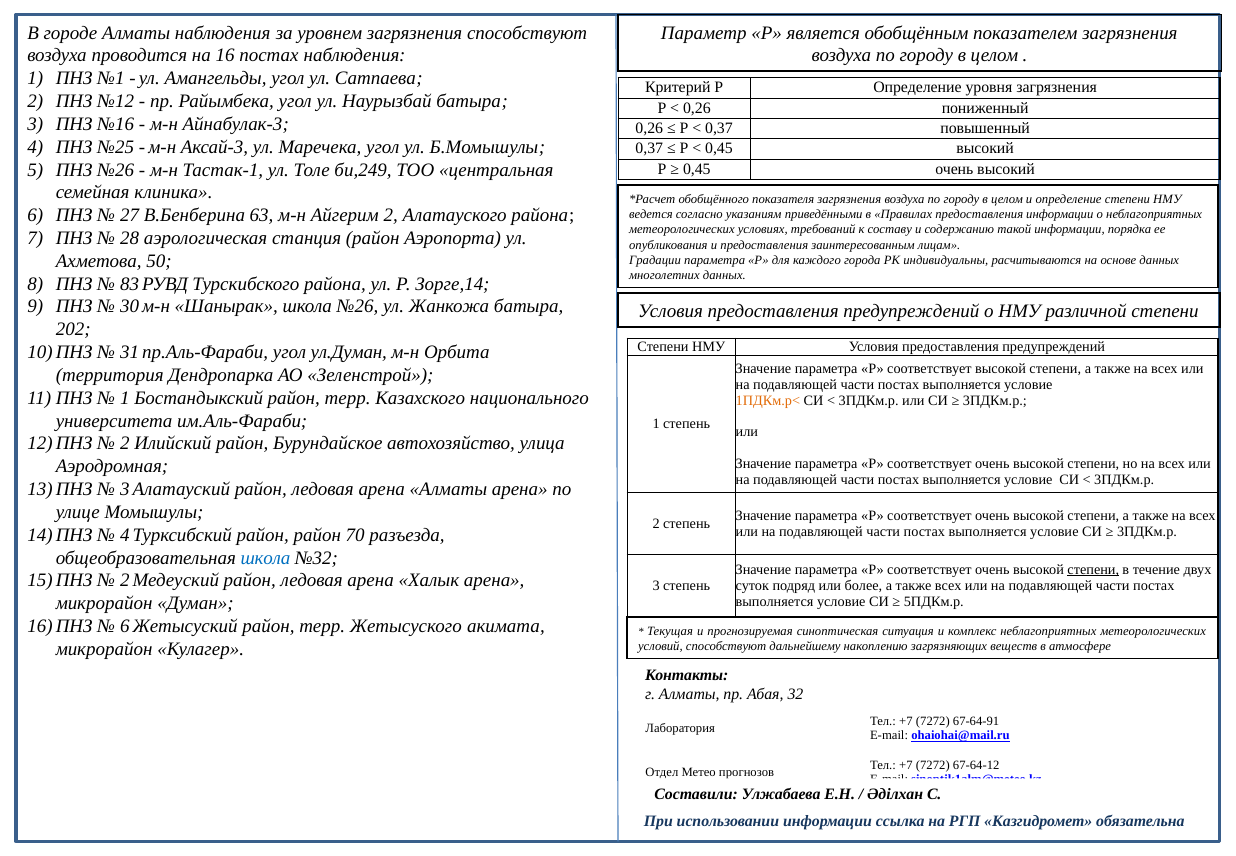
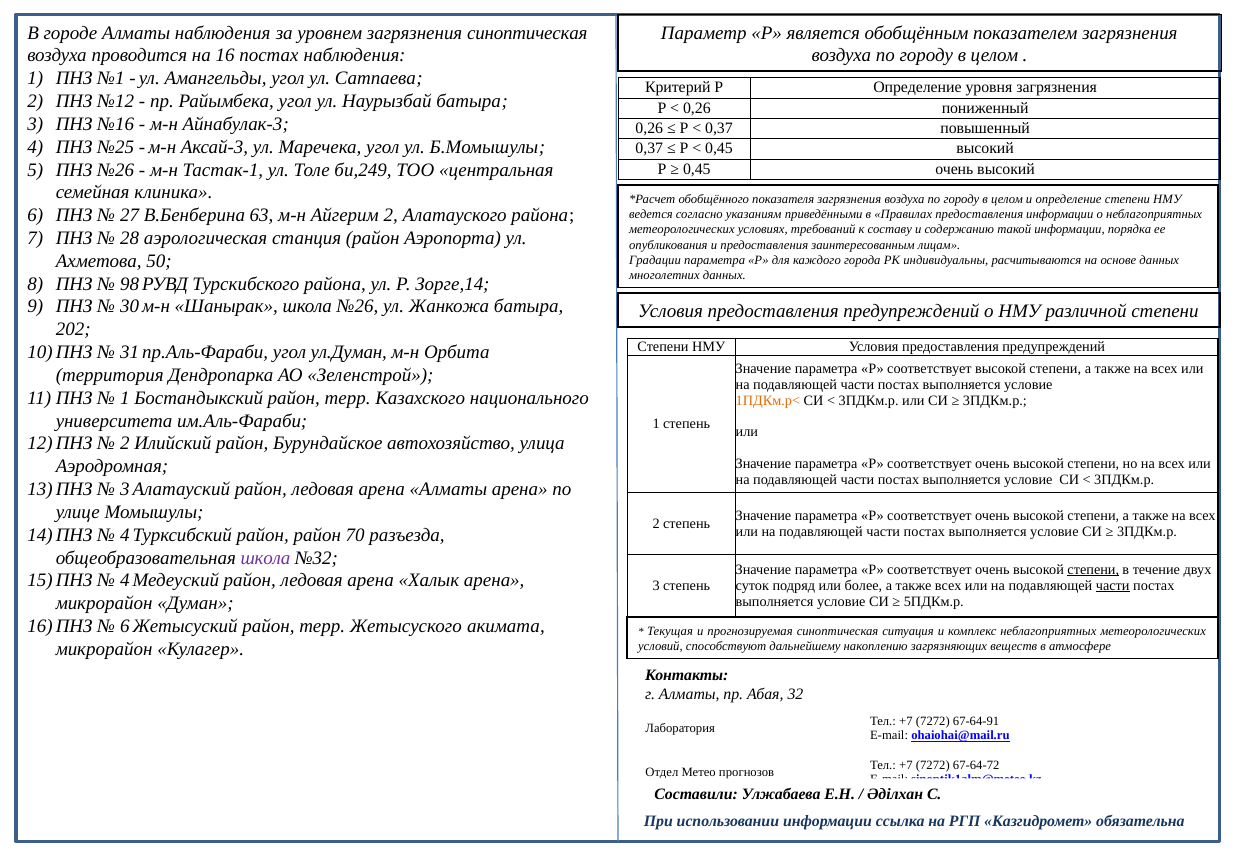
загрязнения способствуют: способствуют -> синоптическая
83: 83 -> 98
школа at (265, 558) colour: blue -> purple
2 at (125, 580): 2 -> 4
части at (1113, 585) underline: none -> present
67-64-12: 67-64-12 -> 67-64-72
